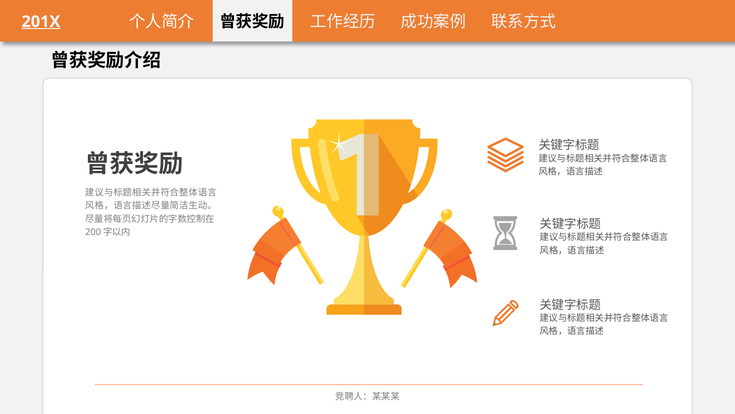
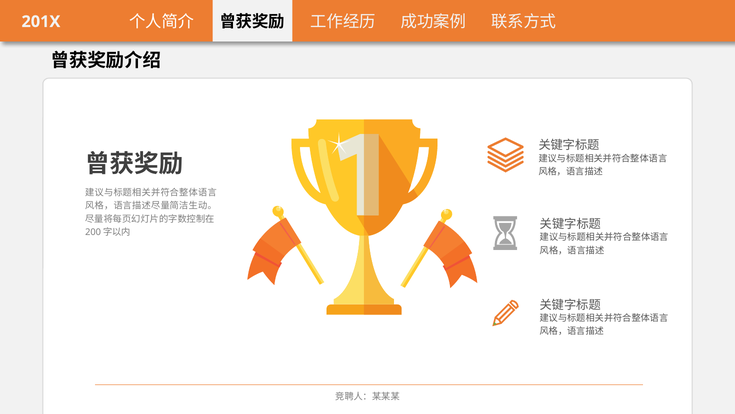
201X underline: present -> none
